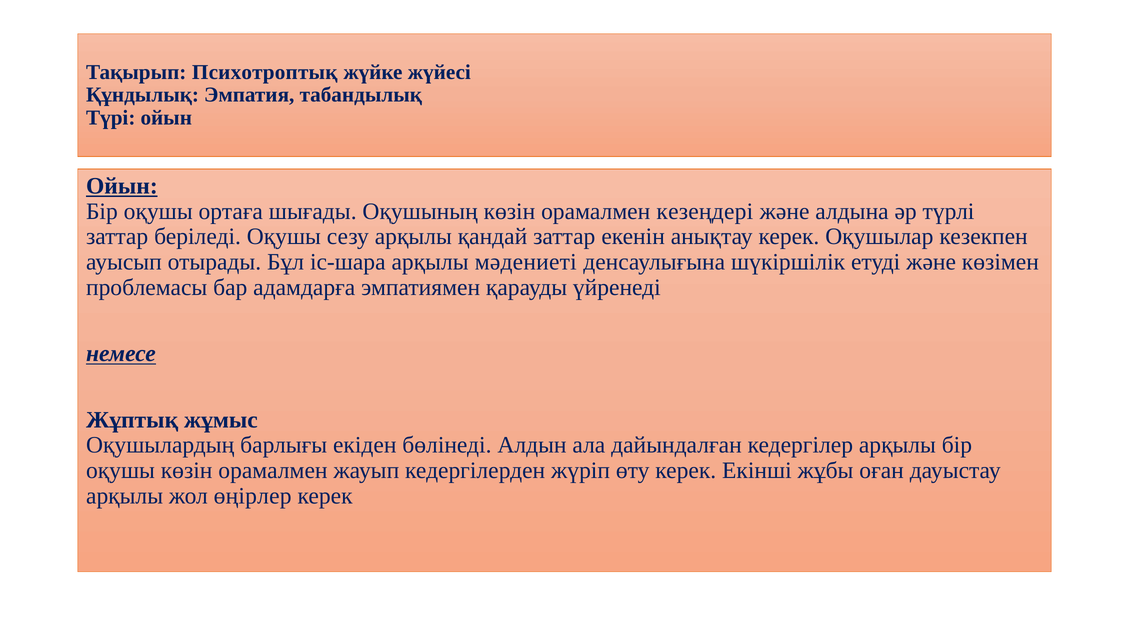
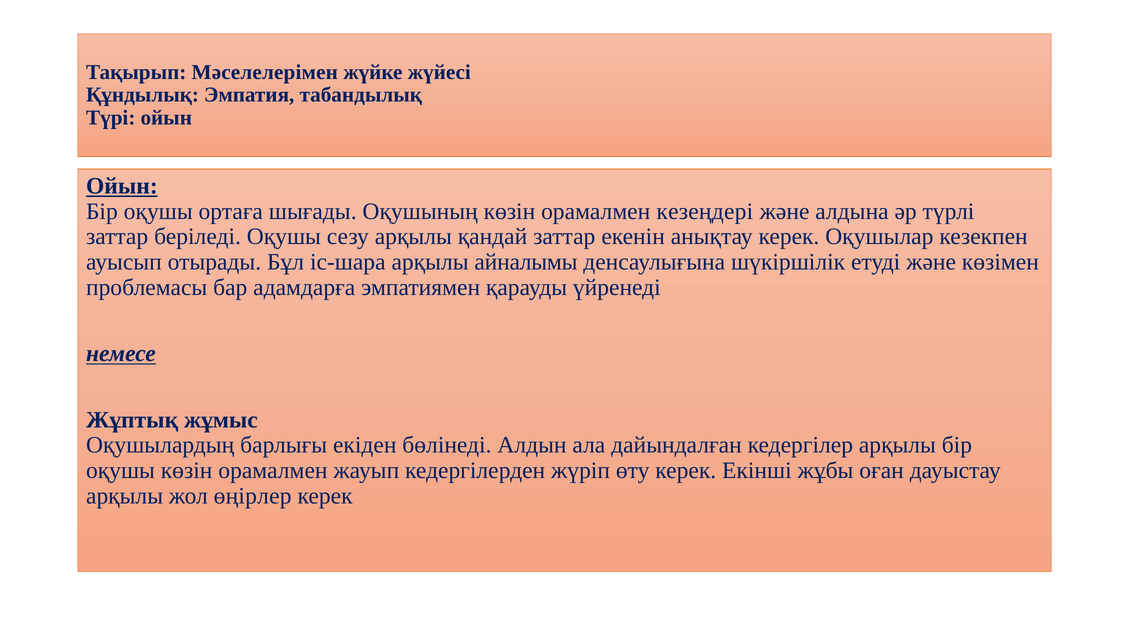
Психотроптық: Психотроптық -> Мәселелерімен
мәдениеті: мәдениеті -> айналымы
